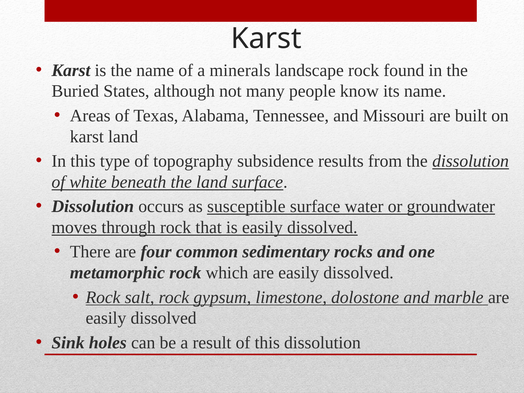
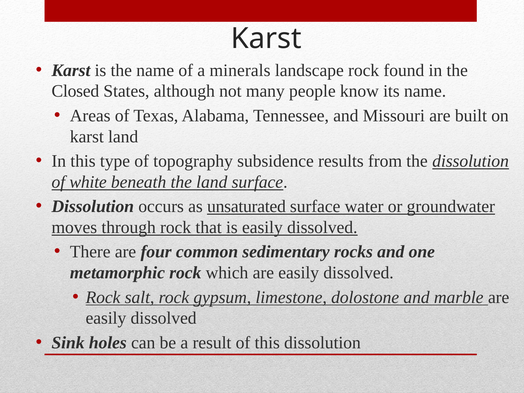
Buried: Buried -> Closed
susceptible: susceptible -> unsaturated
